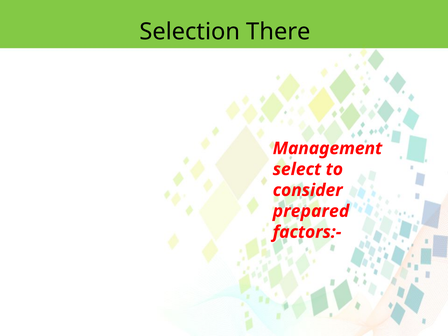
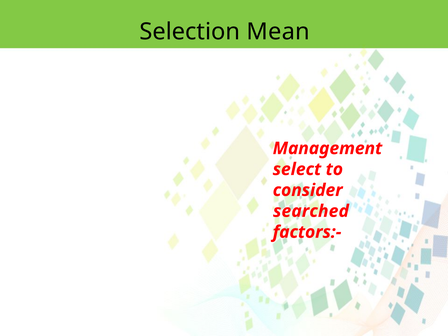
There: There -> Mean
prepared: prepared -> searched
